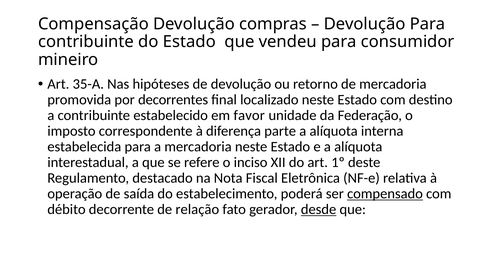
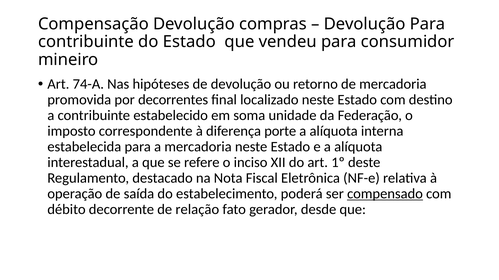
35-A: 35-A -> 74-A
favor: favor -> soma
parte: parte -> porte
desde underline: present -> none
